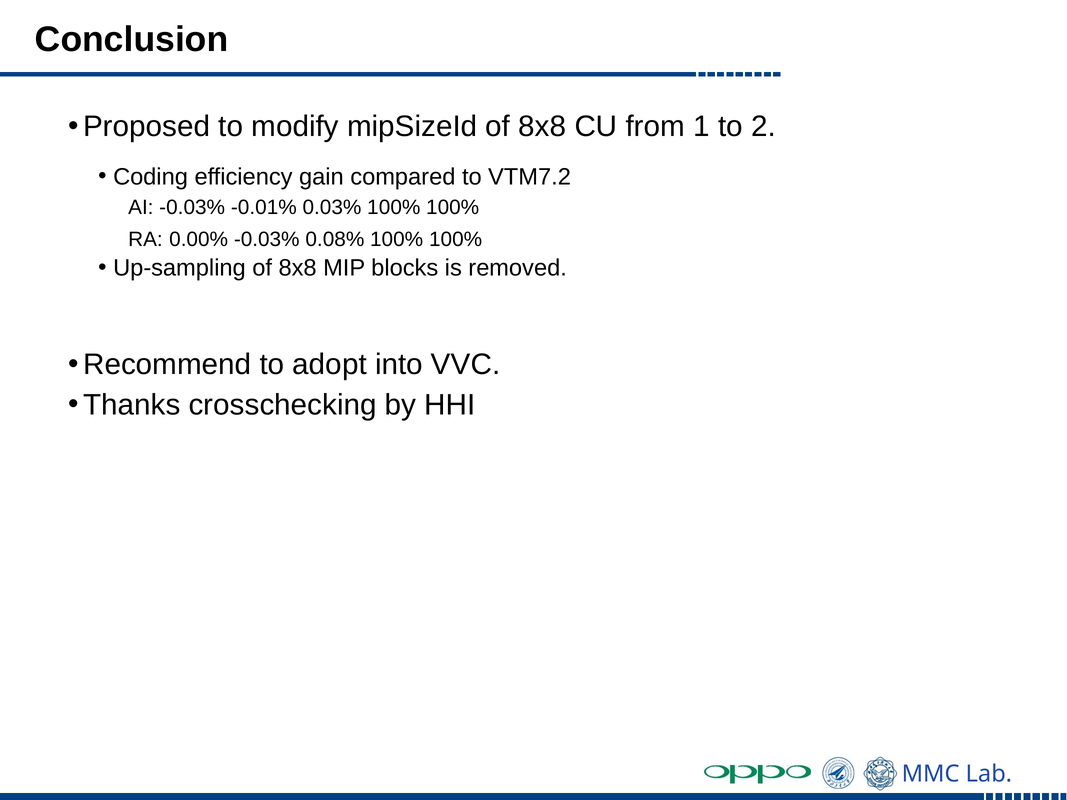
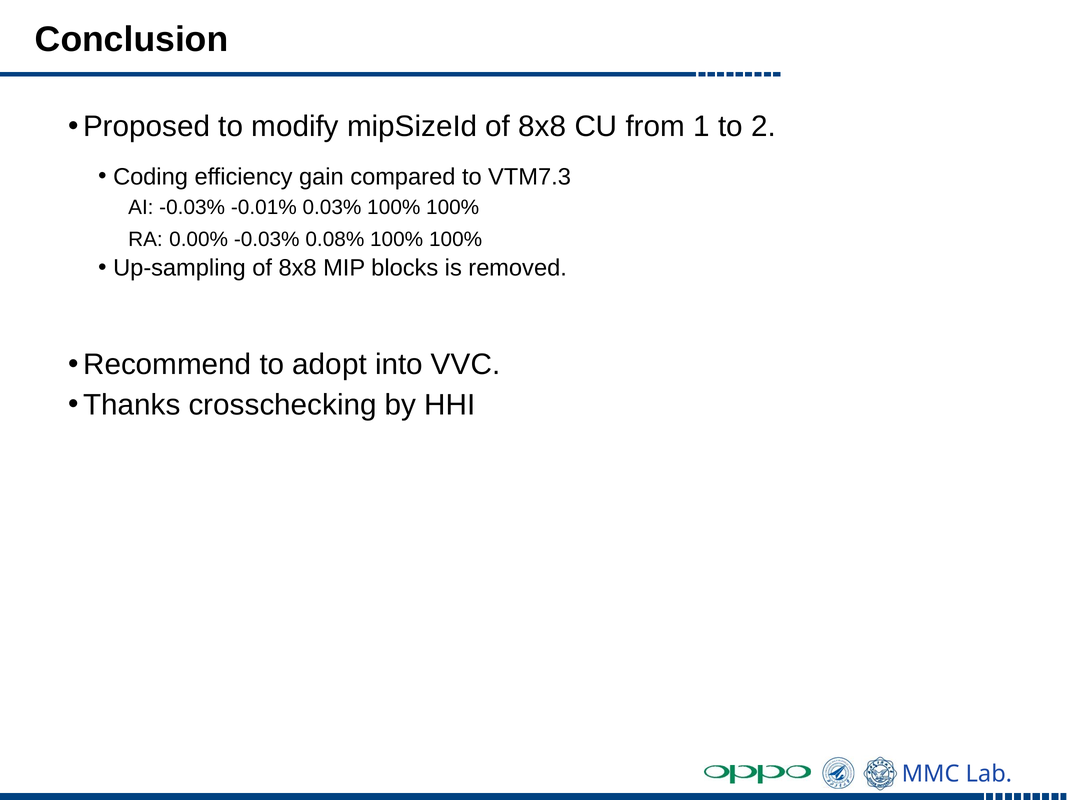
VTM7.2: VTM7.2 -> VTM7.3
